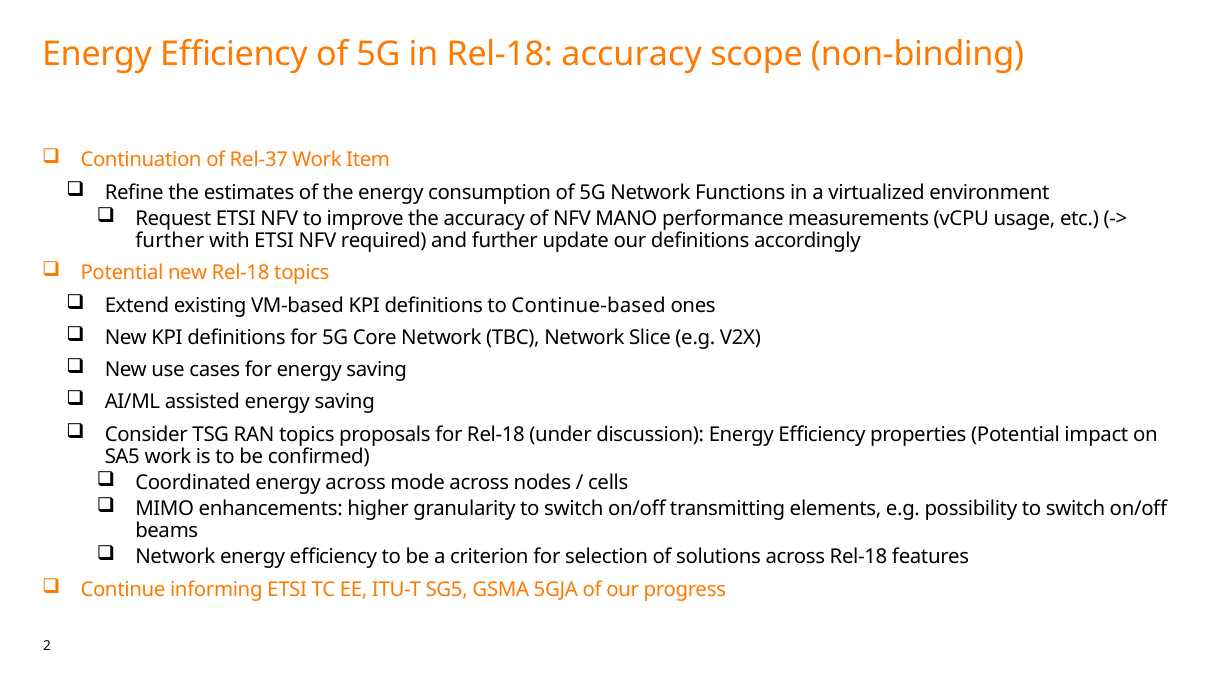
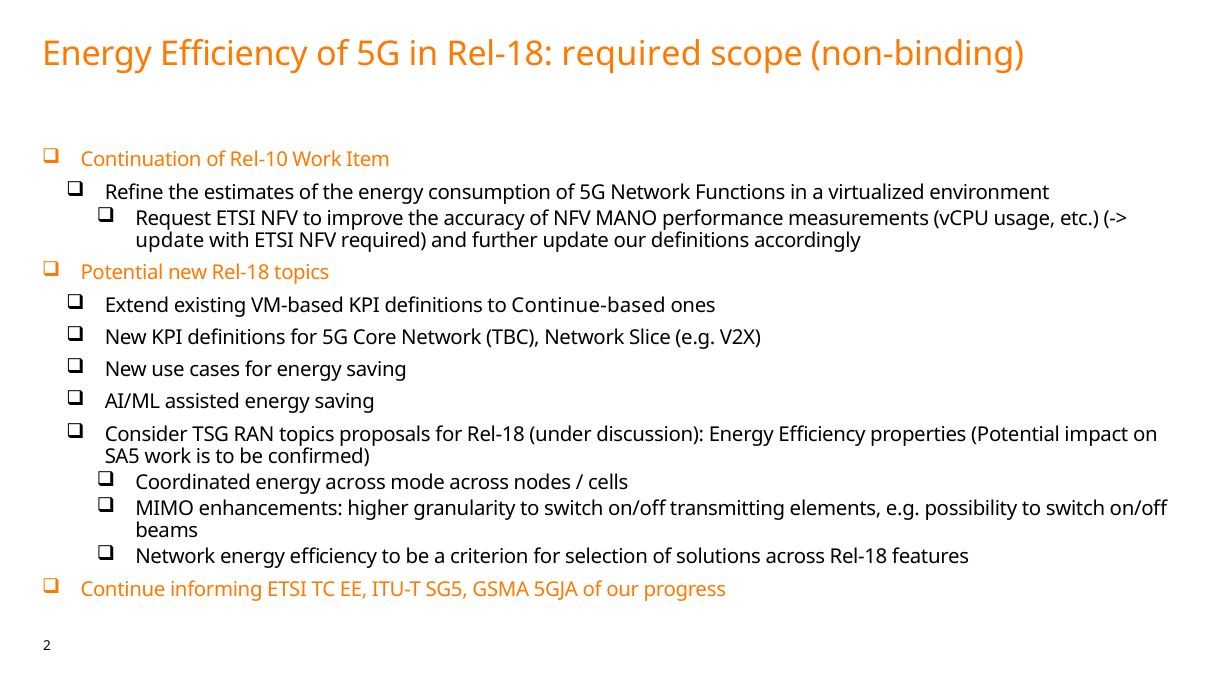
Rel-18 accuracy: accuracy -> required
Rel-37: Rel-37 -> Rel-10
further at (170, 241): further -> update
